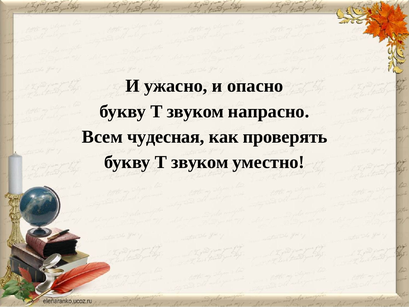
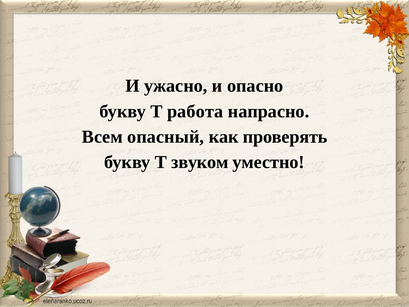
звуком at (195, 111): звуком -> работа
чудесная: чудесная -> опасный
